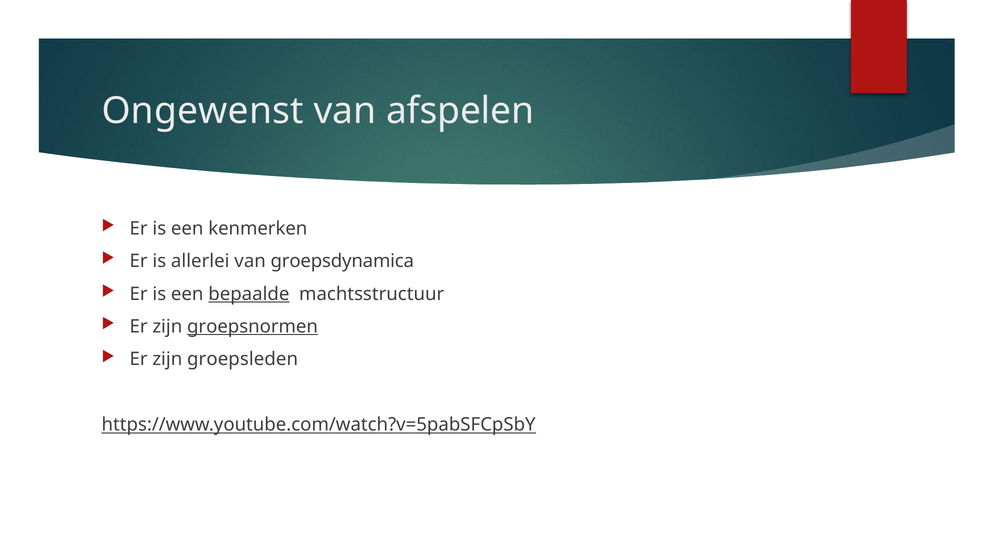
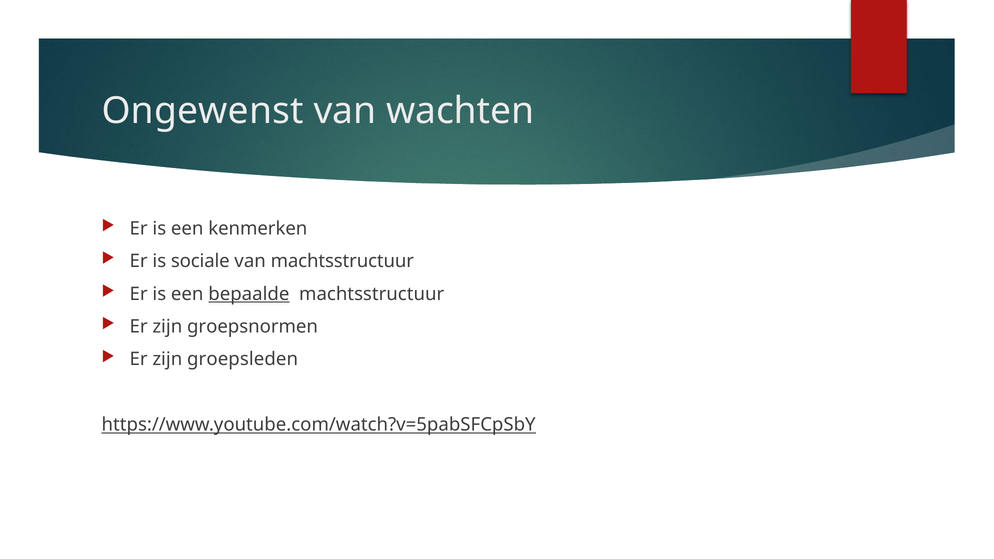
afspelen: afspelen -> wachten
allerlei: allerlei -> sociale
van groepsdynamica: groepsdynamica -> machtsstructuur
groepsnormen underline: present -> none
